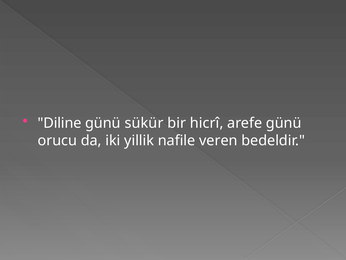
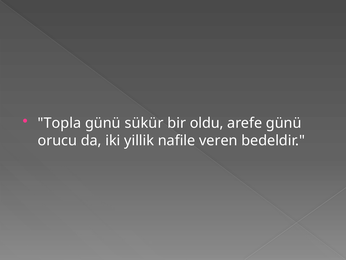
Diline: Diline -> Topla
hicrî: hicrî -> oldu
